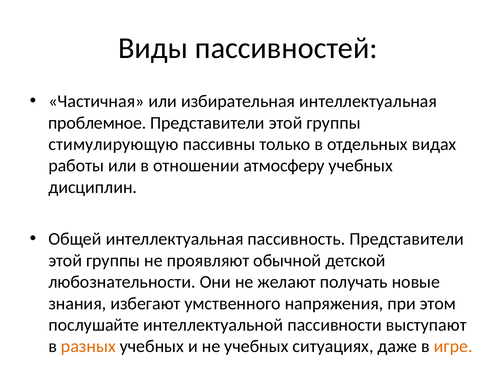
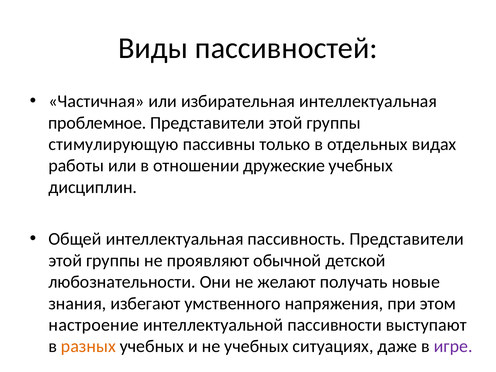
атмосферу: атмосферу -> дружеские
послушайте: послушайте -> настроение
игре colour: orange -> purple
